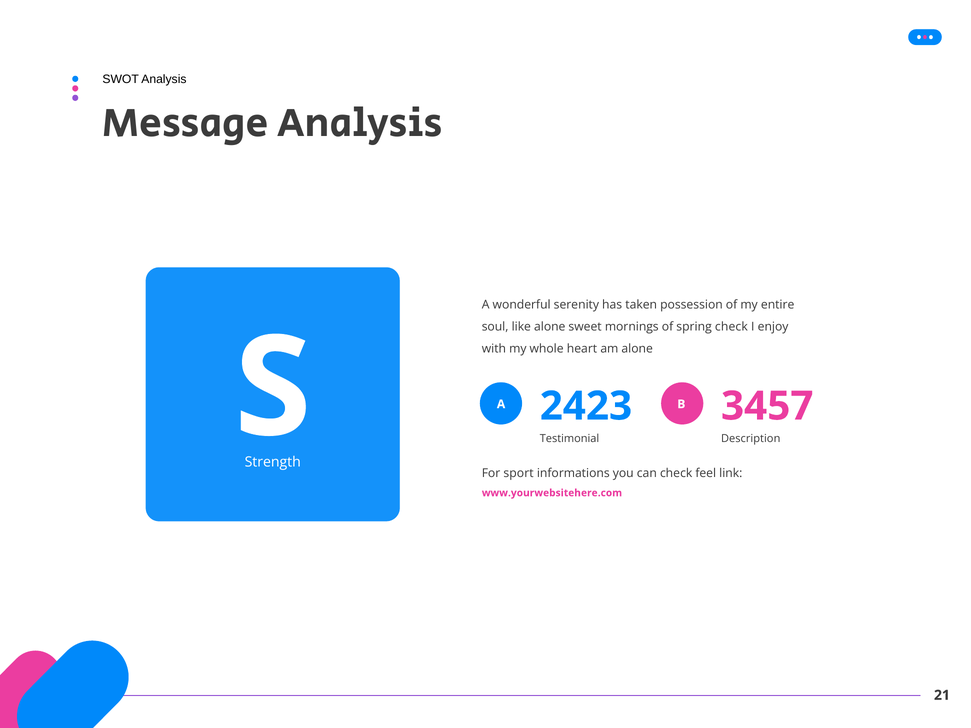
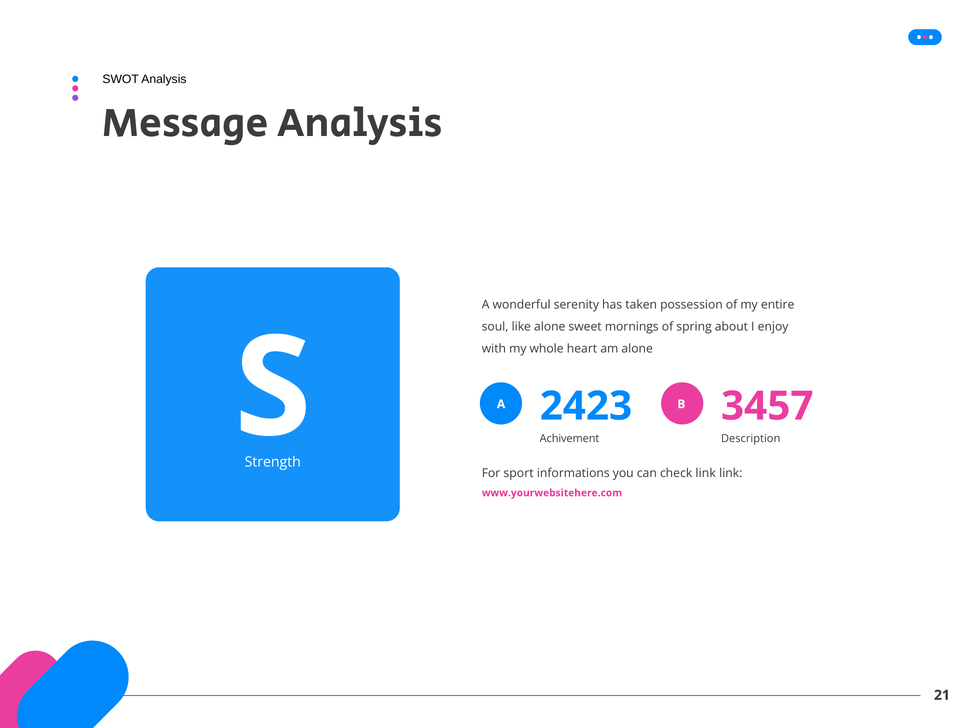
spring check: check -> about
Testimonial: Testimonial -> Achivement
check feel: feel -> link
